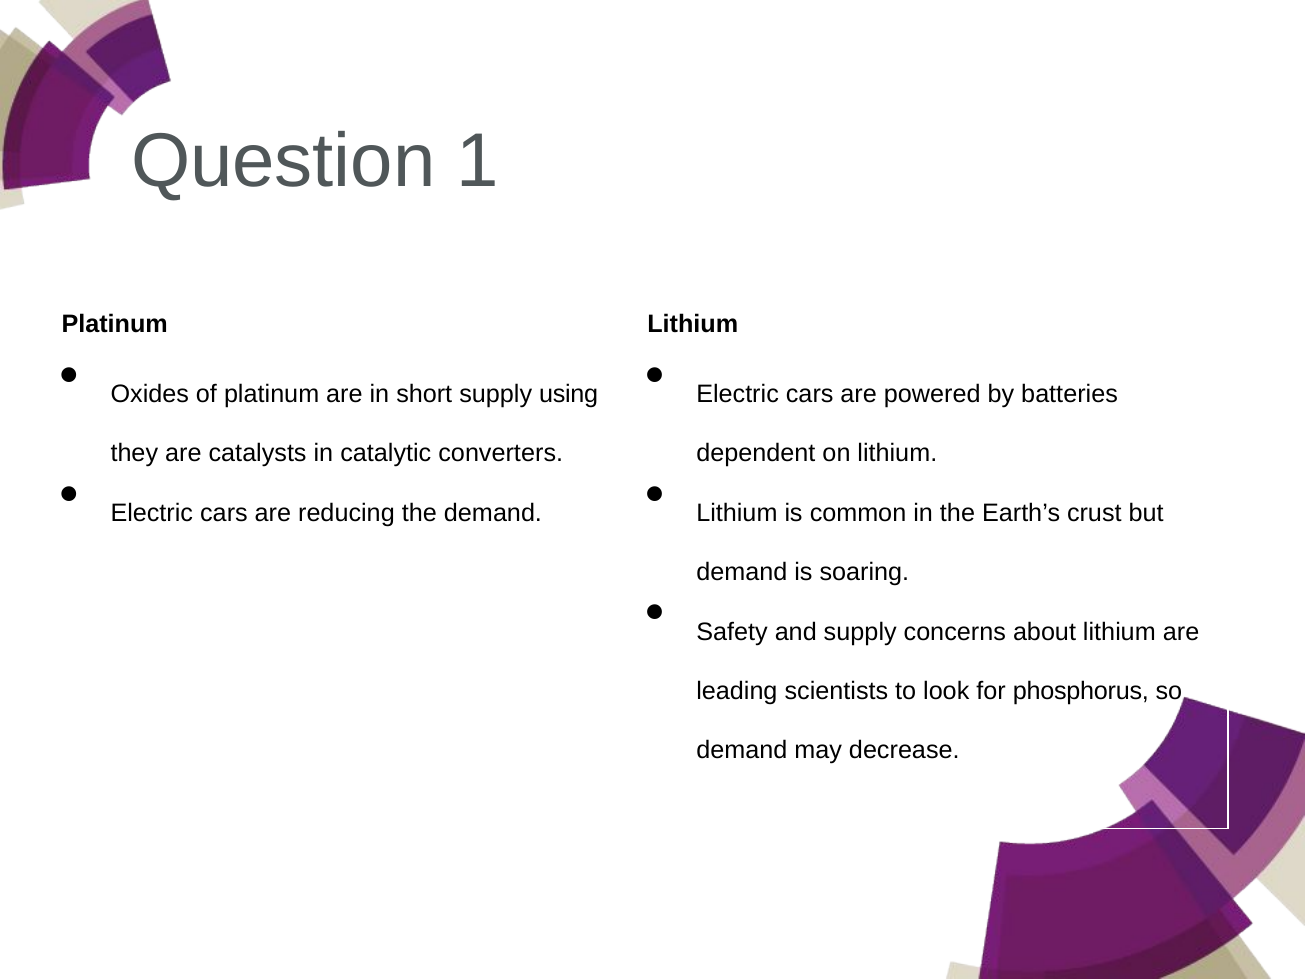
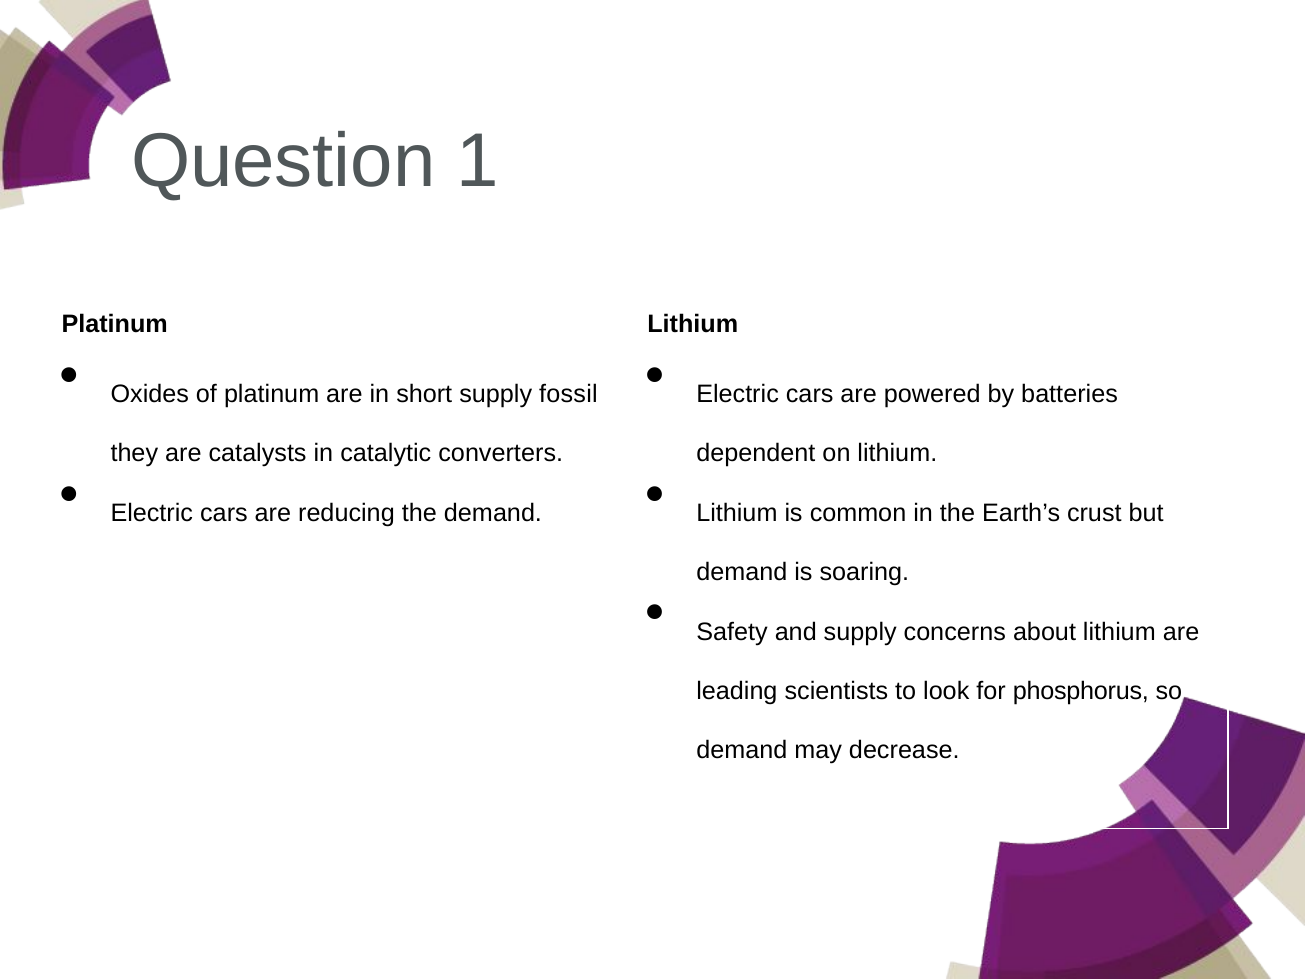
using: using -> fossil
